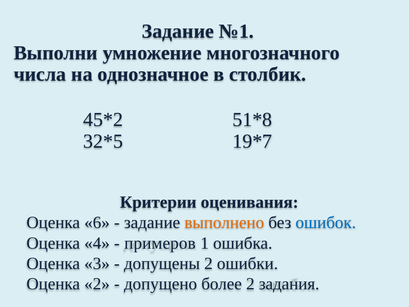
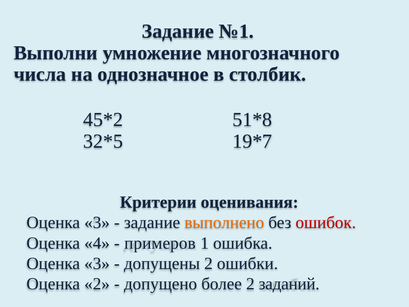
6 at (97, 222): 6 -> 3
ошибок colour: blue -> red
задания: задания -> заданий
